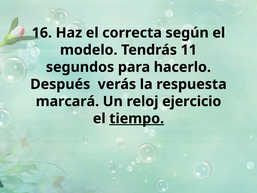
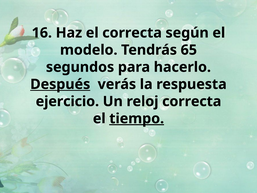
11: 11 -> 65
Después underline: none -> present
marcará: marcará -> ejercicio
reloj ejercicio: ejercicio -> correcta
